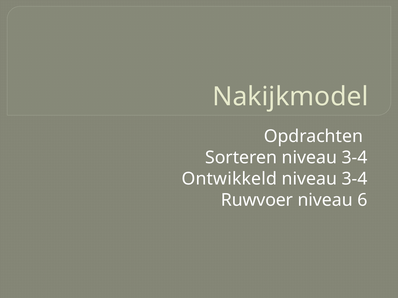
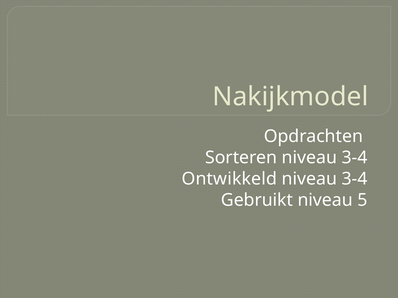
Ruwvoer: Ruwvoer -> Gebruikt
6: 6 -> 5
